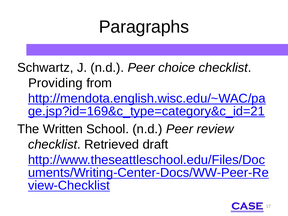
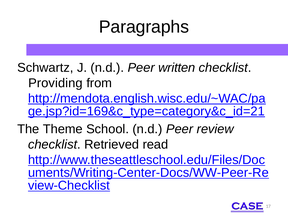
choice: choice -> written
Written: Written -> Theme
draft: draft -> read
